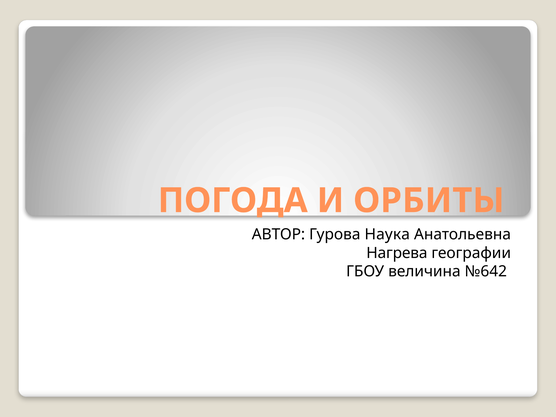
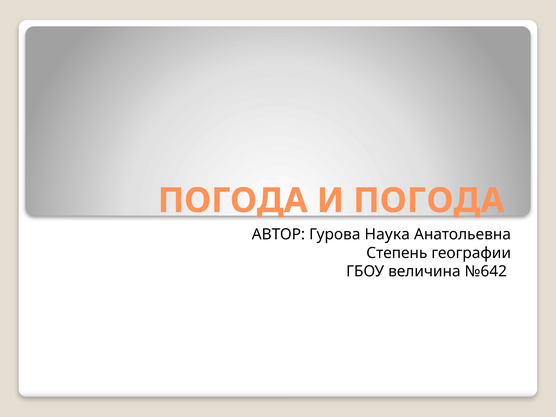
И ОРБИТЫ: ОРБИТЫ -> ПОГОДА
Нагрева: Нагрева -> Степень
